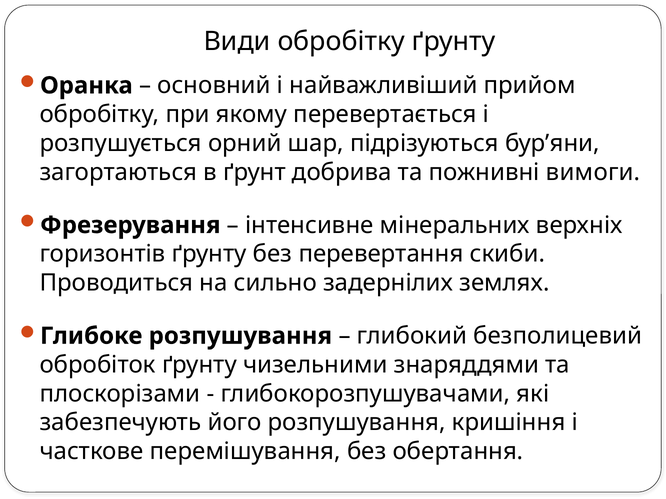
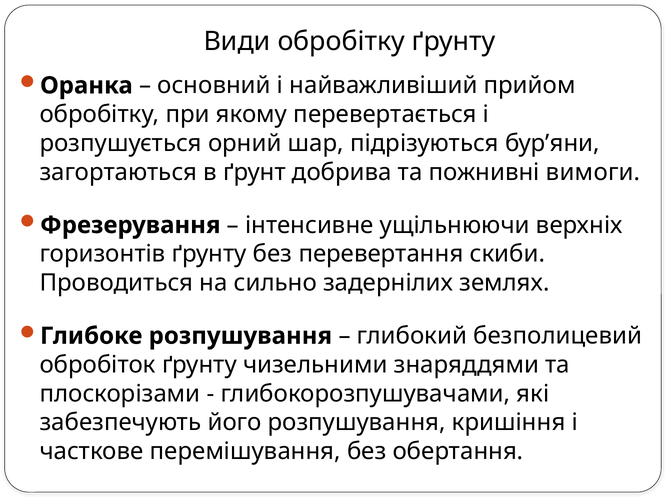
мінеральних: мінеральних -> ущільнюючи
